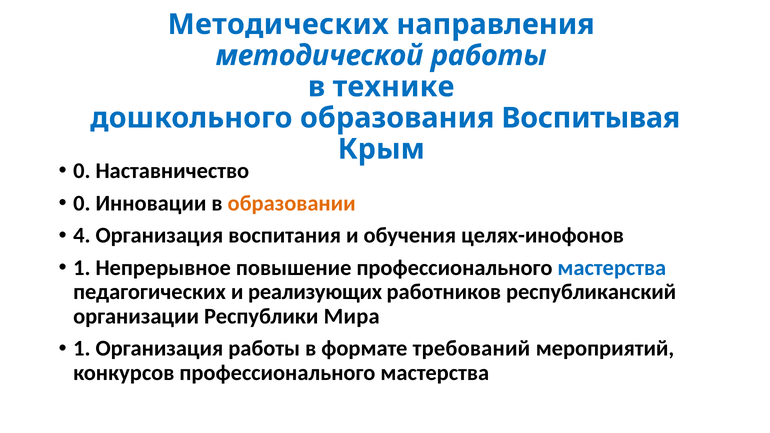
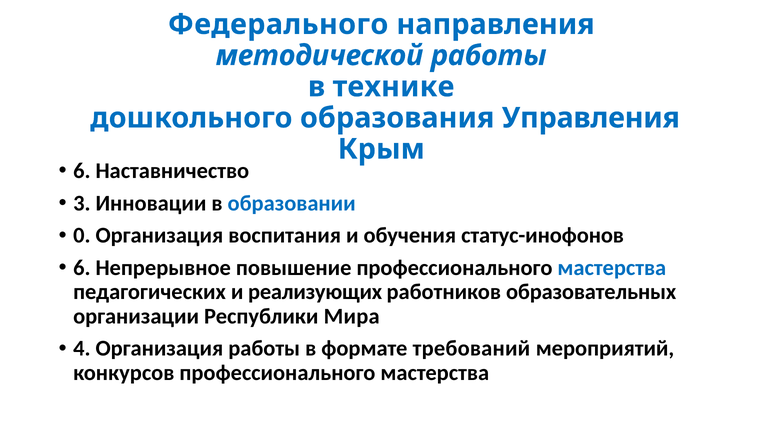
Методических: Методических -> Федерального
Воспитывая: Воспитывая -> Управления
0 at (82, 171): 0 -> 6
0 at (82, 203): 0 -> 3
образовании colour: orange -> blue
4: 4 -> 0
целях-инофонов: целях-инофонов -> статус-инофонов
1 at (82, 268): 1 -> 6
республиканский: республиканский -> образовательных
1 at (82, 349): 1 -> 4
